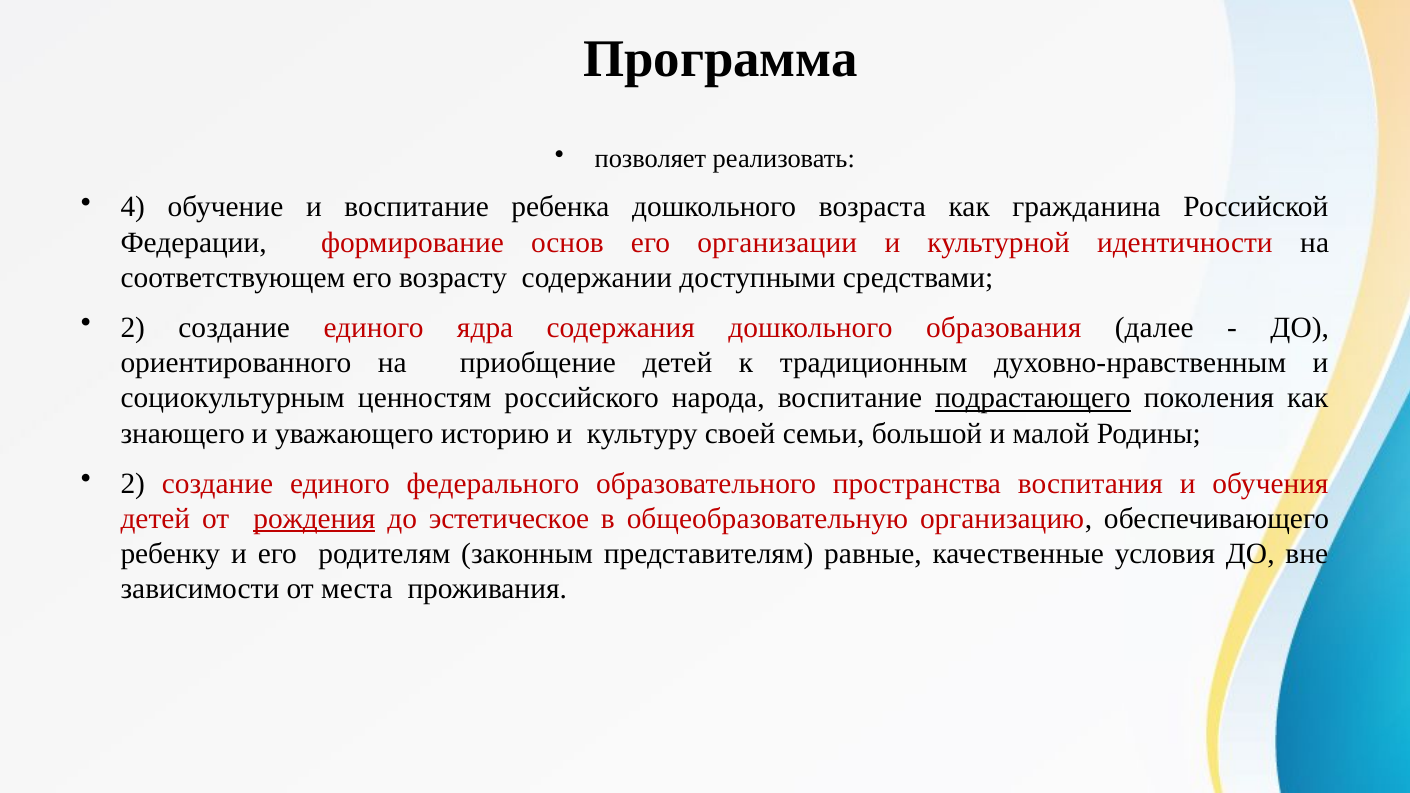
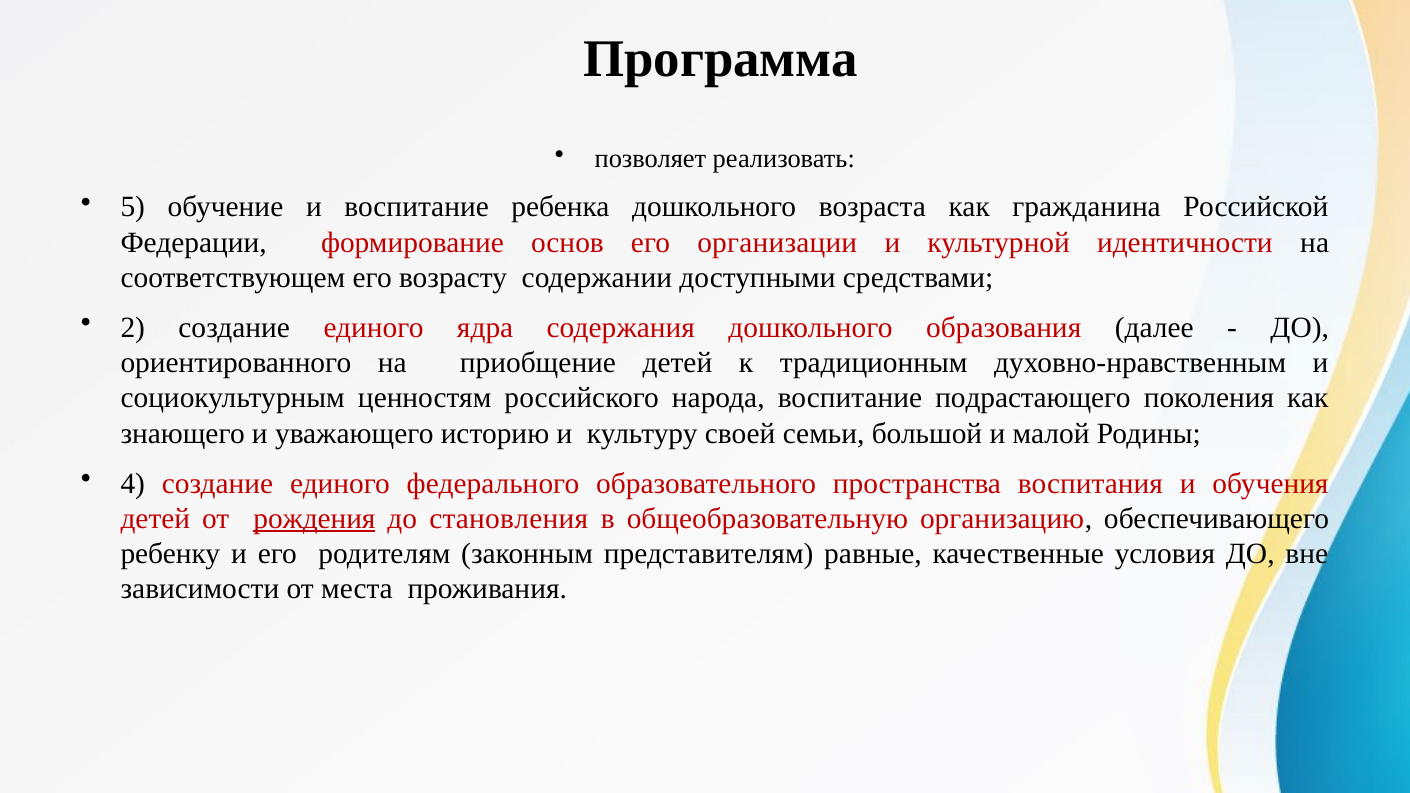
4: 4 -> 5
подрастающего underline: present -> none
2 at (133, 483): 2 -> 4
эстетическое: эстетическое -> становления
